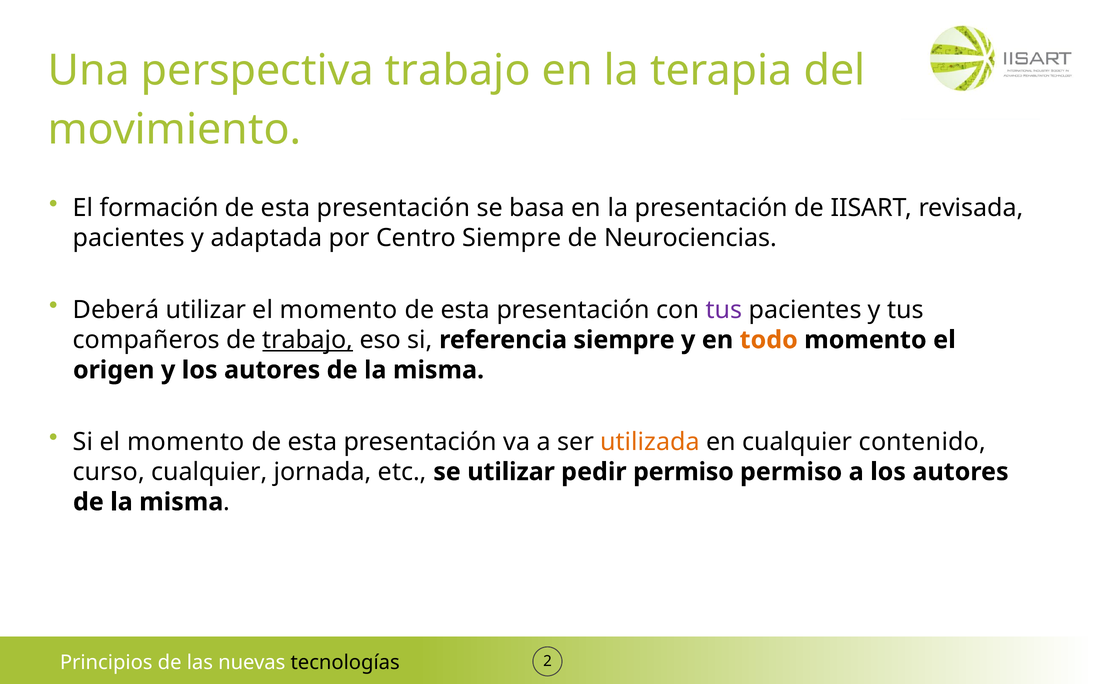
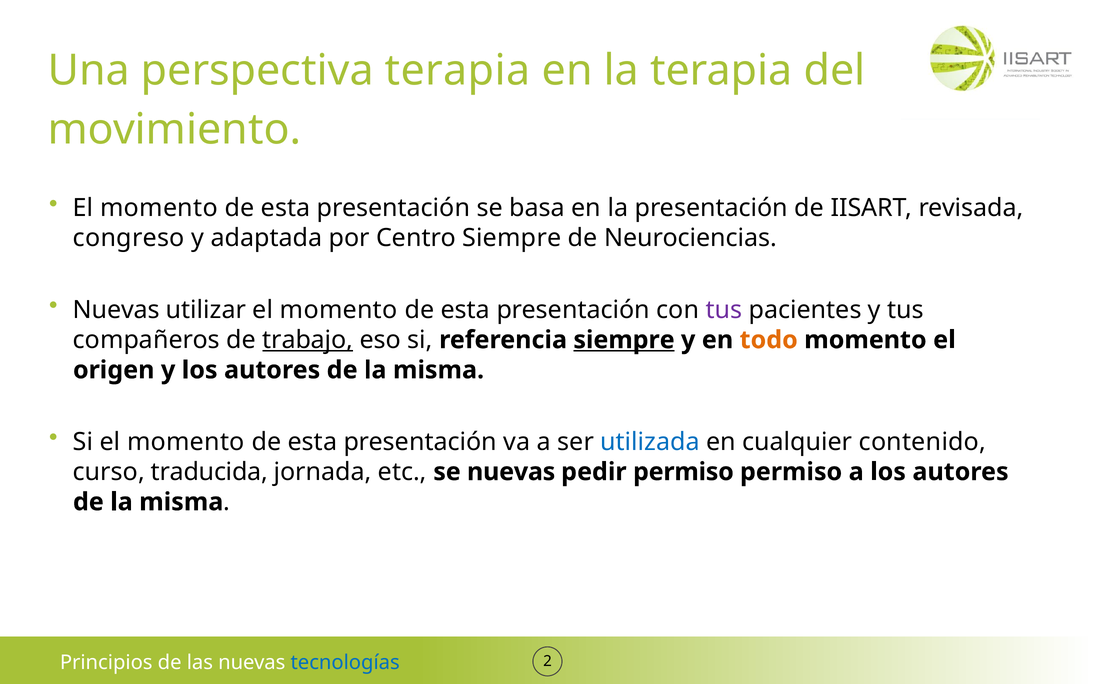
perspectiva trabajo: trabajo -> terapia
formación at (159, 208): formación -> momento
pacientes at (129, 238): pacientes -> congreso
Deberá at (116, 310): Deberá -> Nuevas
siempre at (624, 340) underline: none -> present
utilizada colour: orange -> blue
curso cualquier: cualquier -> traducida
se utilizar: utilizar -> nuevas
tecnologías colour: black -> blue
